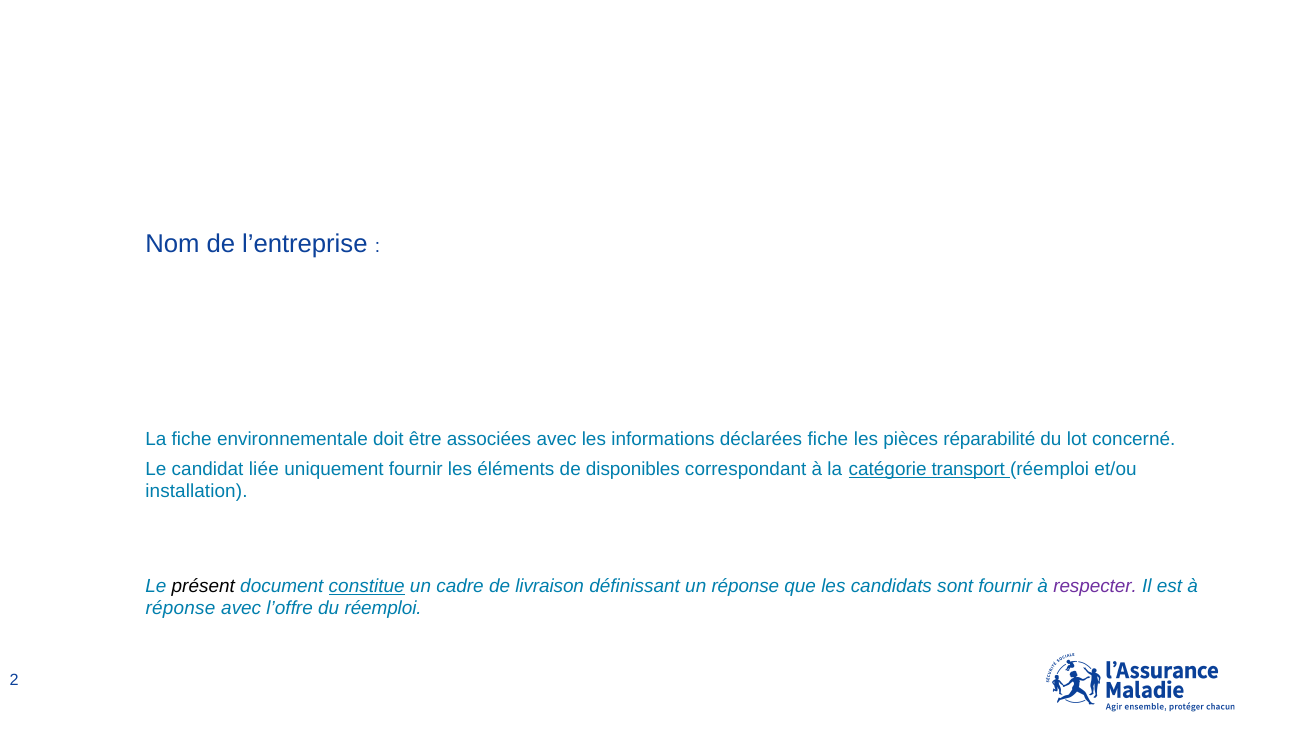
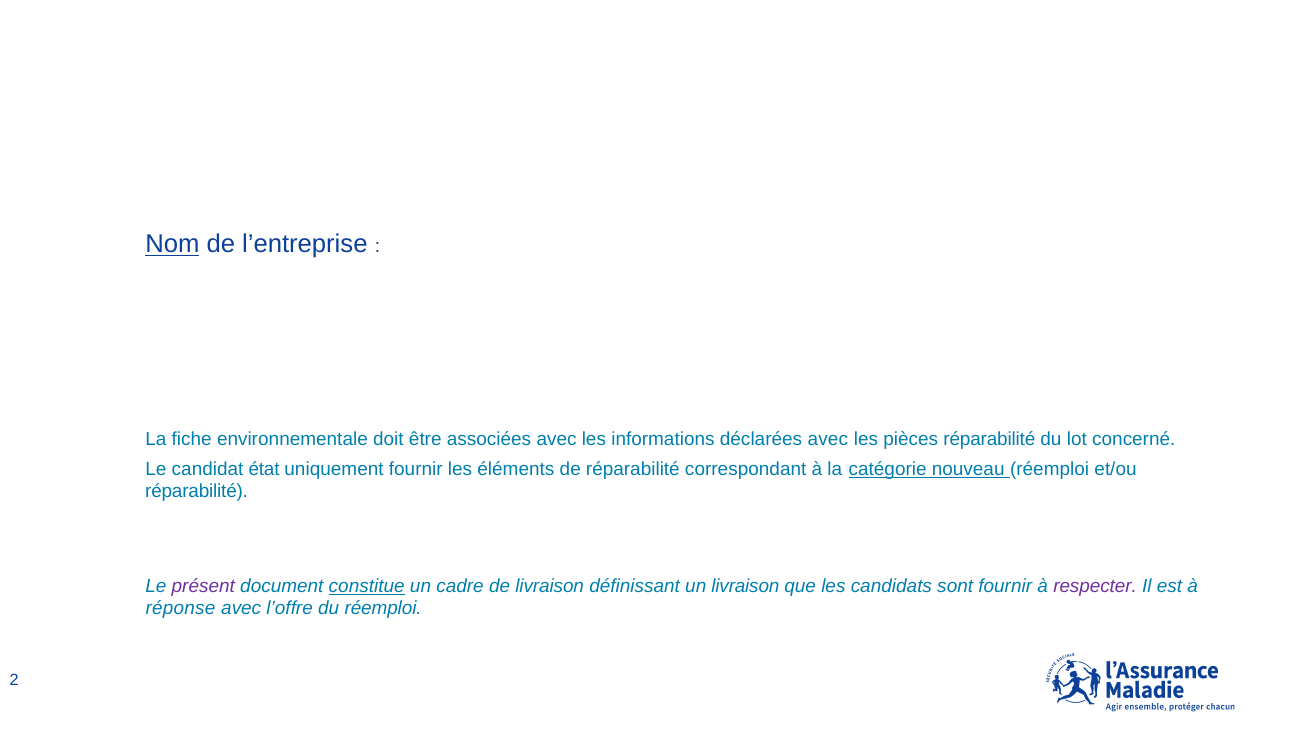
Nom underline: none -> present
déclarées fiche: fiche -> avec
liée: liée -> état
de disponibles: disponibles -> réparabilité
transport: transport -> nouveau
installation at (196, 491): installation -> réparabilité
présent colour: black -> purple
un réponse: réponse -> livraison
